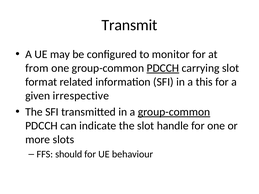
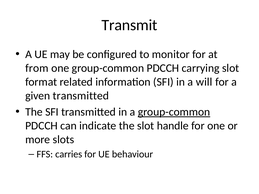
PDCCH at (163, 68) underline: present -> none
this: this -> will
given irrespective: irrespective -> transmitted
should: should -> carries
